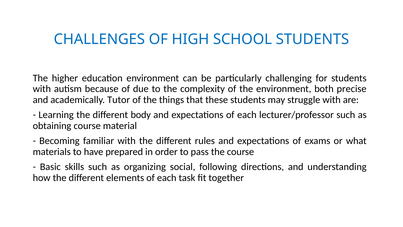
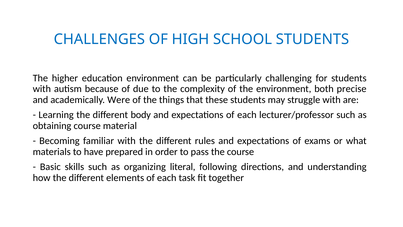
Tutor: Tutor -> Were
social: social -> literal
